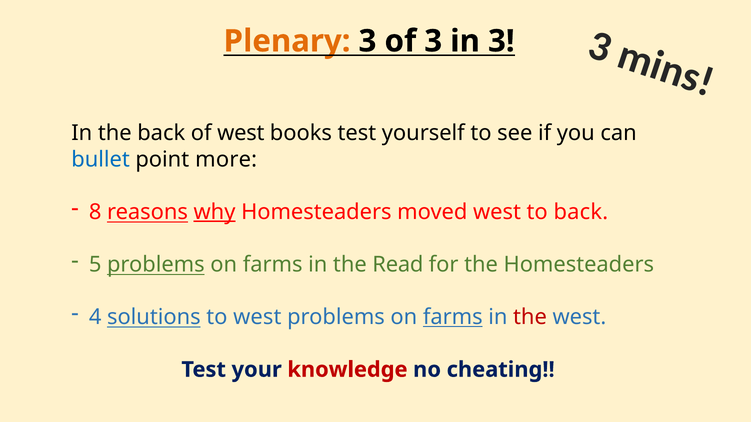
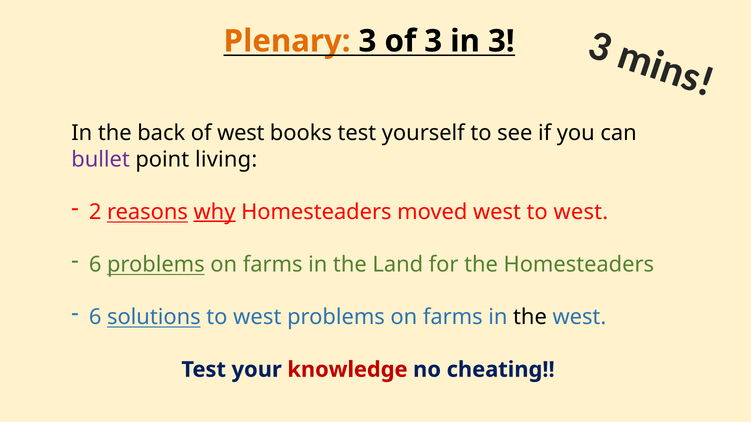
bullet colour: blue -> purple
more: more -> living
8: 8 -> 2
west to back: back -> west
5 at (95, 265): 5 -> 6
Read: Read -> Land
4 at (95, 317): 4 -> 6
farms at (453, 317) underline: present -> none
the at (530, 317) colour: red -> black
